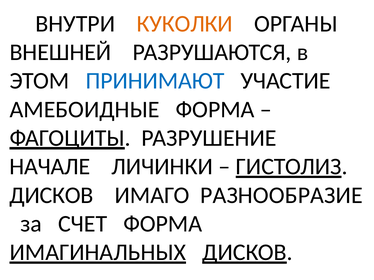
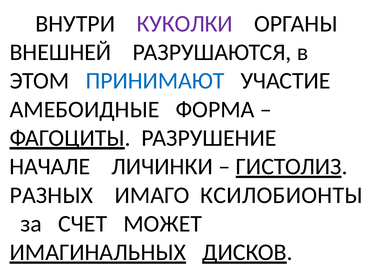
КУКОЛКИ colour: orange -> purple
ДИСКОВ at (51, 196): ДИСКОВ -> РАЗНЫХ
РАЗНООБРАЗИЕ: РАЗНООБРАЗИЕ -> КСИЛОБИОНТЫ
СЧЕТ ФОРМА: ФОРМА -> МОЖЕТ
